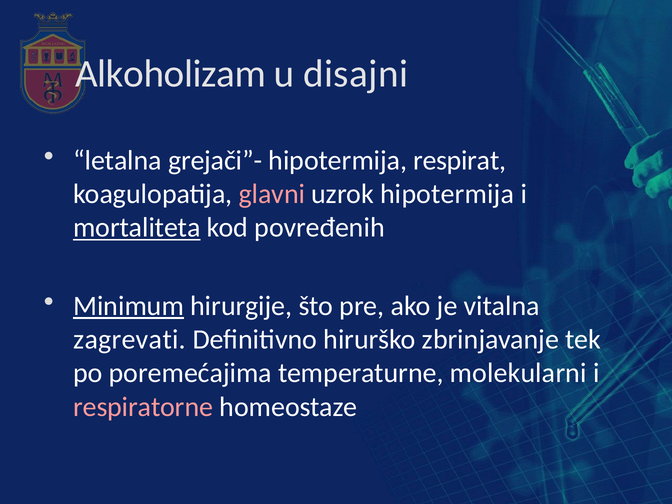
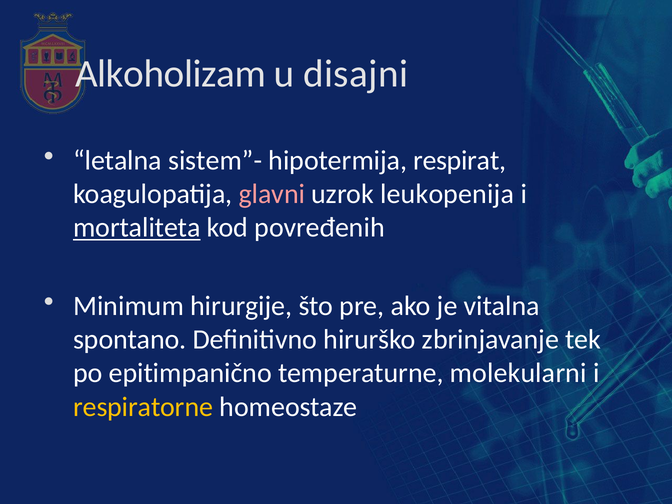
grejači”-: grejači”- -> sistem”-
uzrok hipotermija: hipotermija -> leukopenija
Minimum underline: present -> none
zagrevati: zagrevati -> spontano
poremećajima: poremećajima -> epitimpanično
respiratorne colour: pink -> yellow
